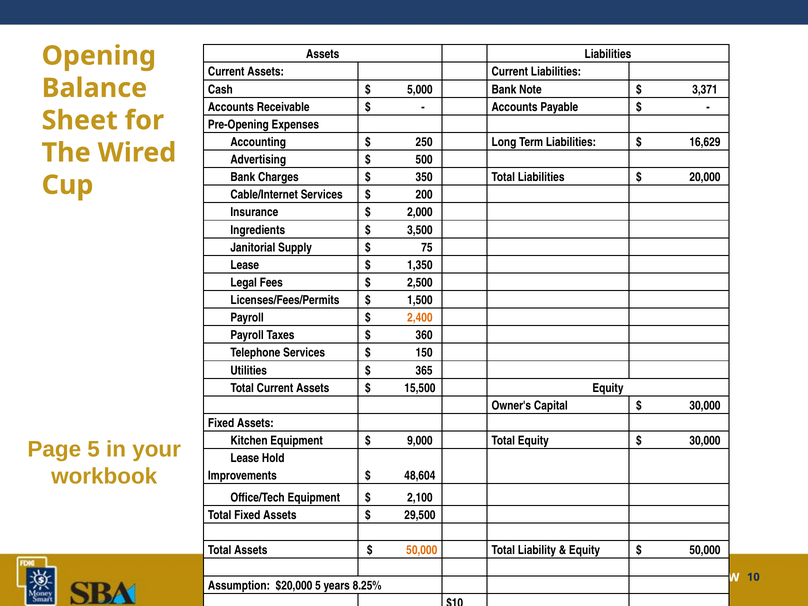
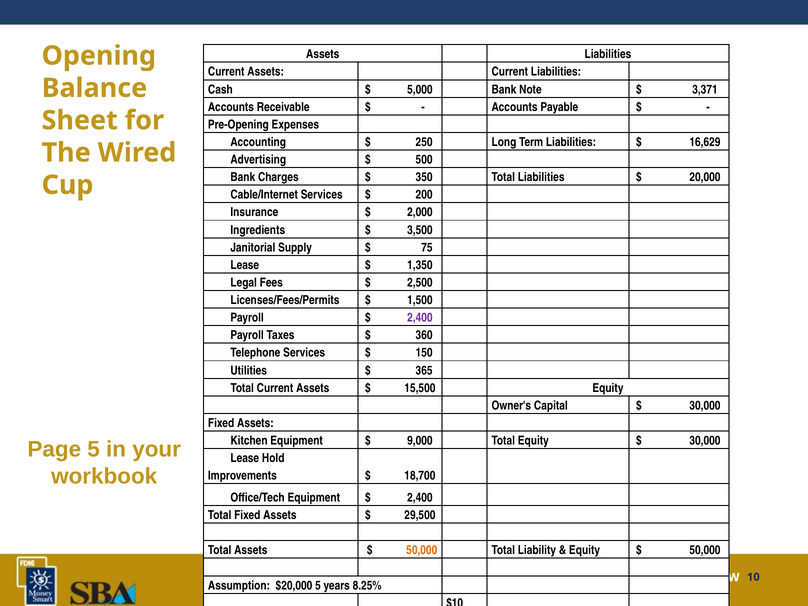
2,400 at (420, 318) colour: orange -> purple
48,604: 48,604 -> 18,700
2,100 at (420, 498): 2,100 -> 2,400
